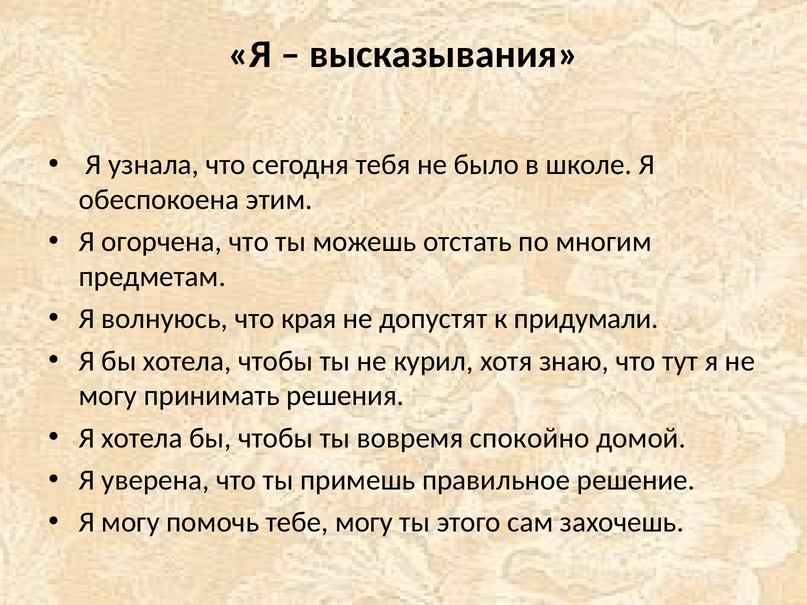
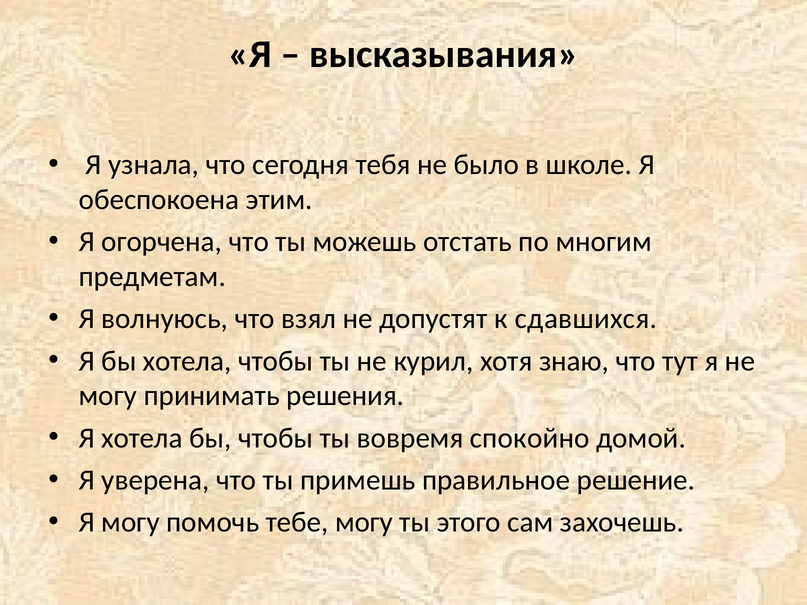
края: края -> взял
придумали: придумали -> сдавшихся
